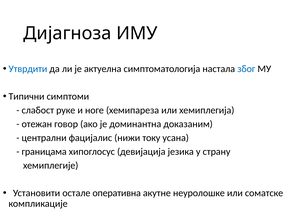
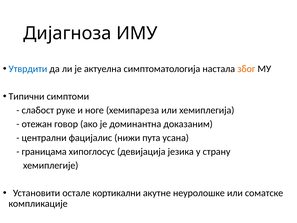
због colour: blue -> orange
току: току -> пута
оперативна: оперативна -> кортикални
